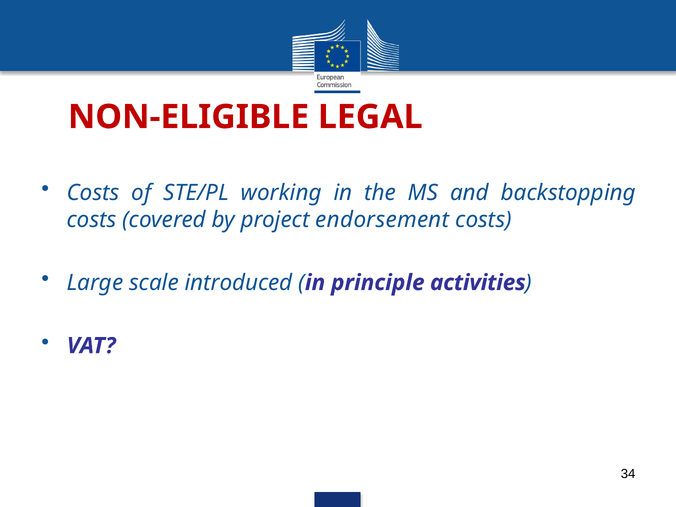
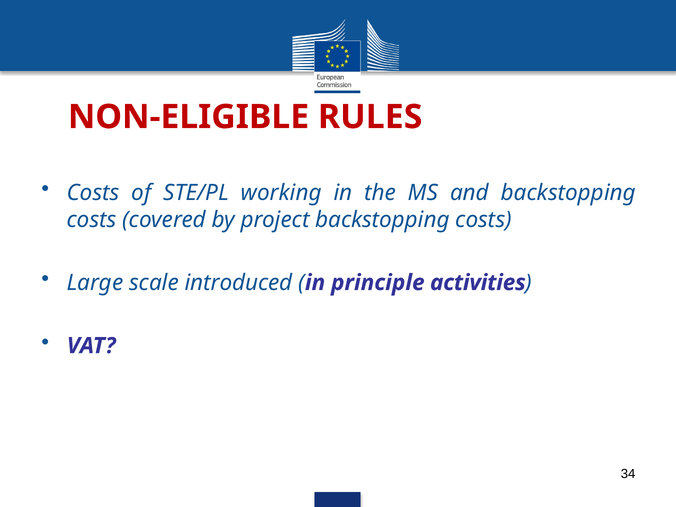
LEGAL: LEGAL -> RULES
project endorsement: endorsement -> backstopping
